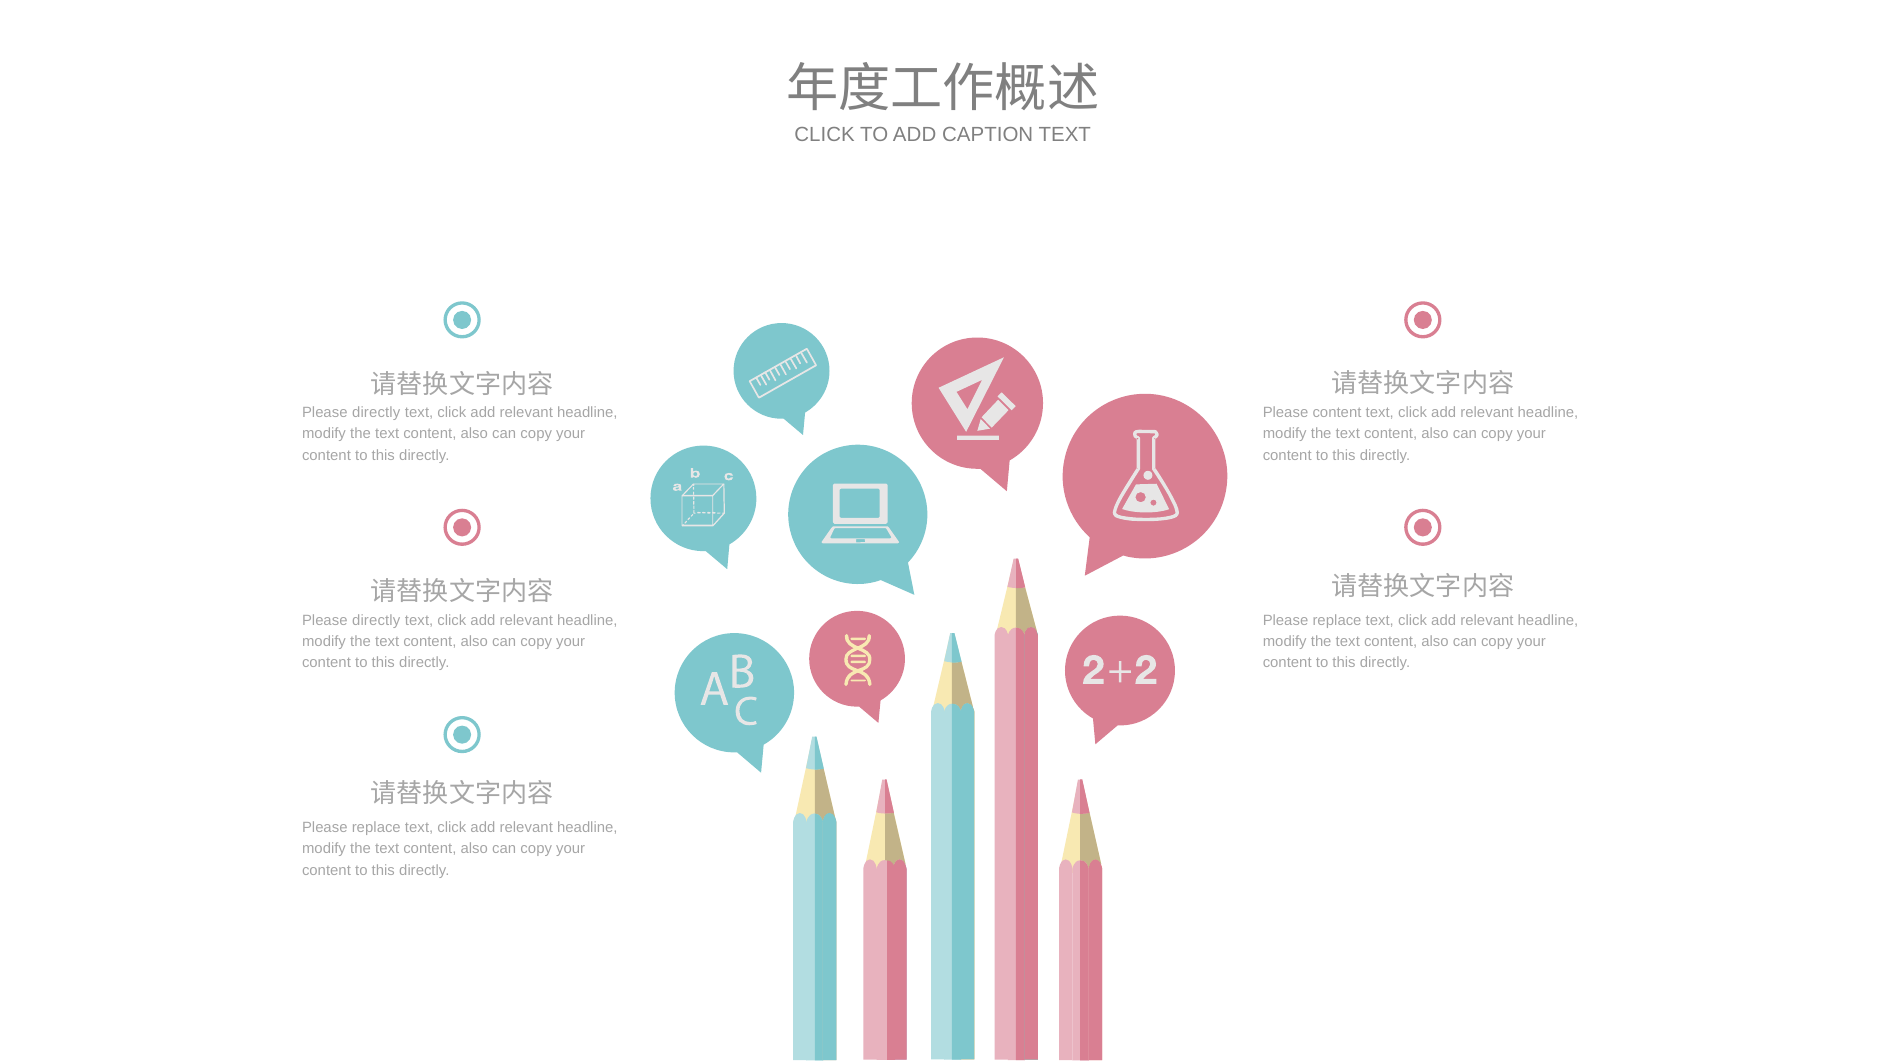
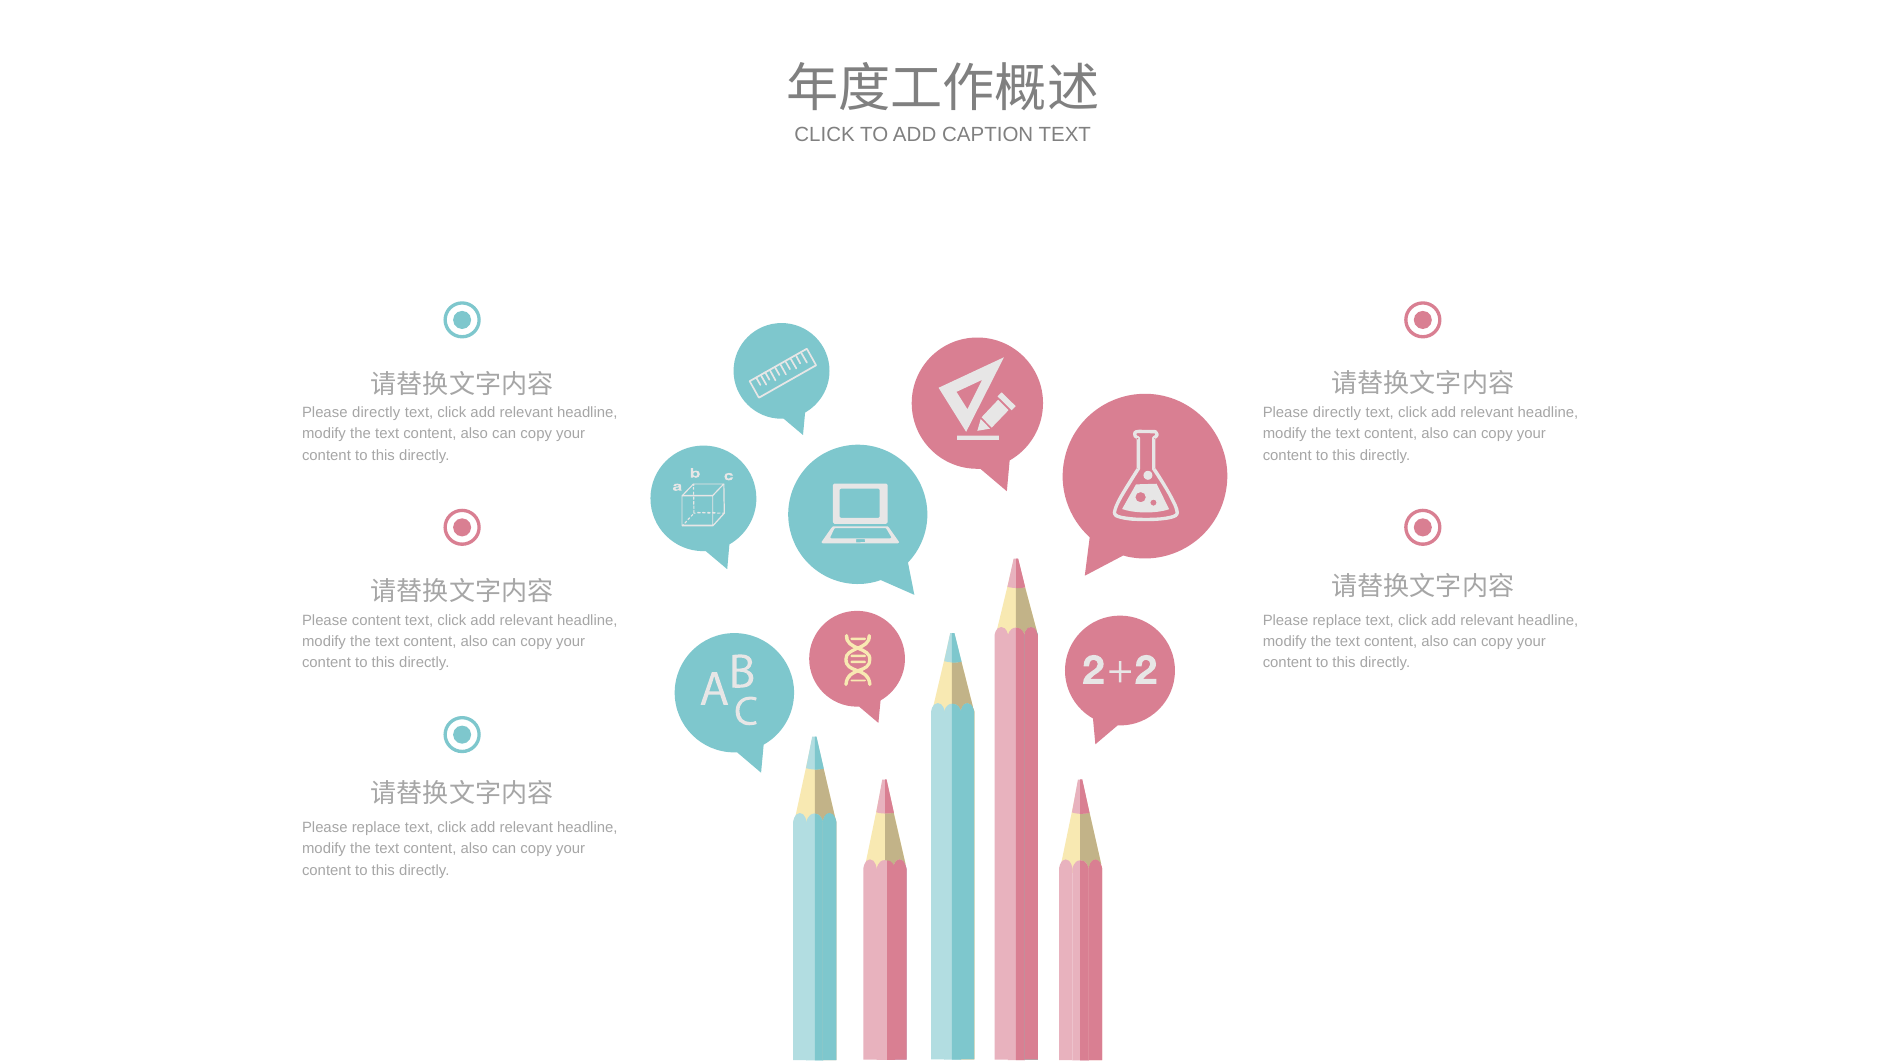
content at (1337, 413): content -> directly
directly at (376, 620): directly -> content
